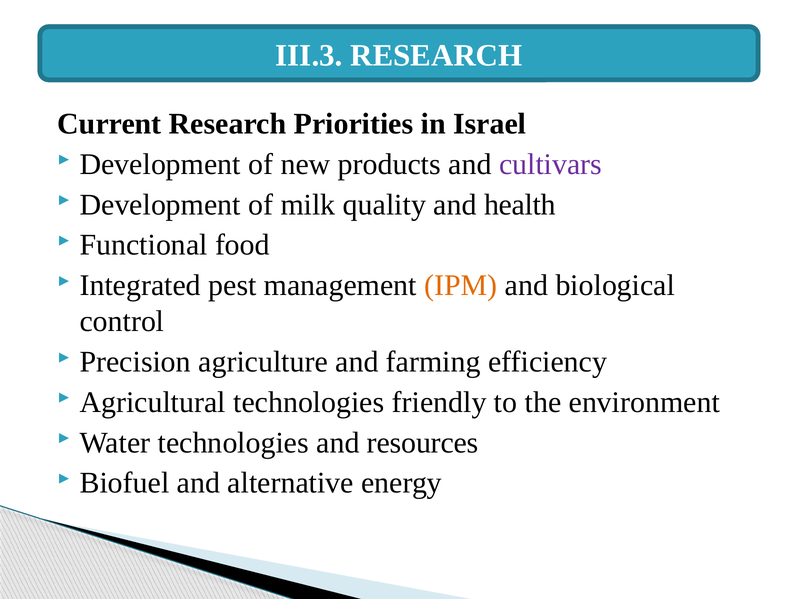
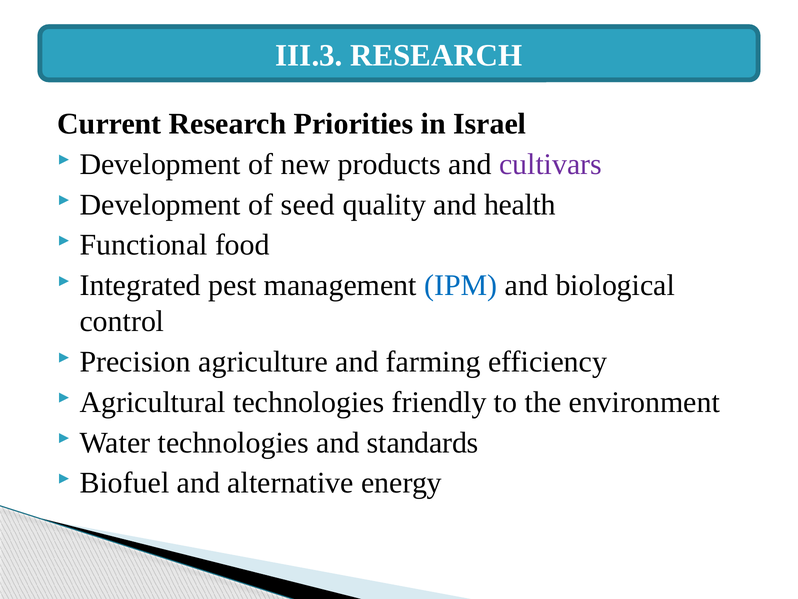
milk: milk -> seed
IPM colour: orange -> blue
resources: resources -> standards
